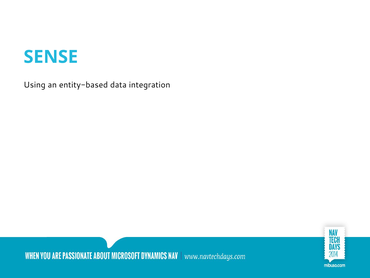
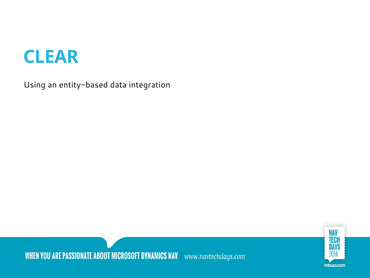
SENSE: SENSE -> CLEAR
